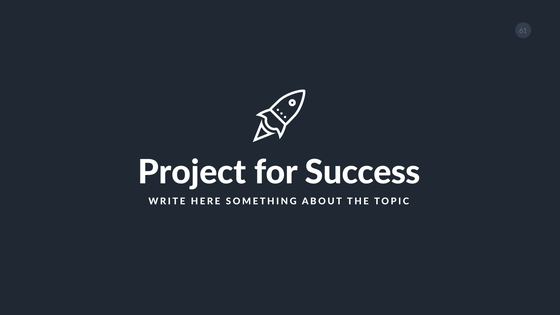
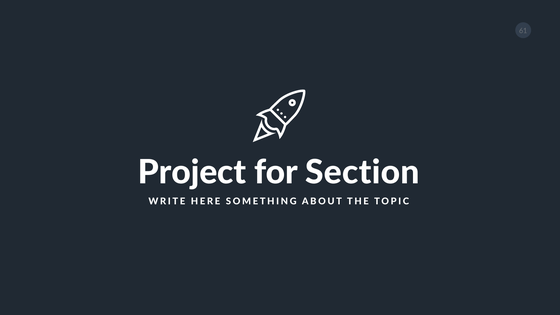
Success: Success -> Section
